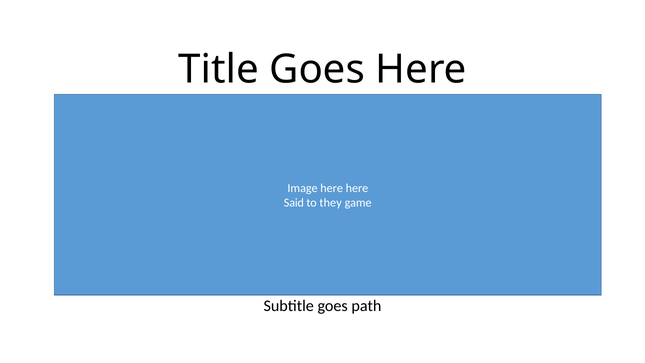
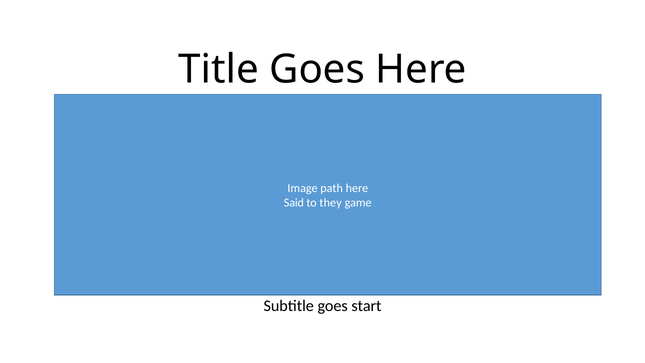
Image here: here -> path
path: path -> start
